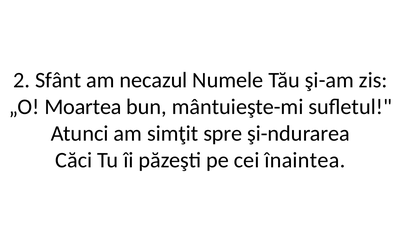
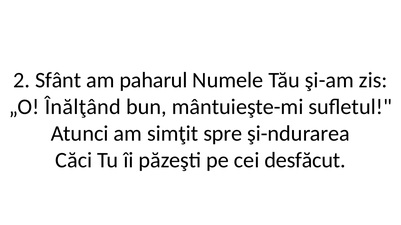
necazul: necazul -> paharul
Moartea: Moartea -> Înălţând
înaintea: înaintea -> desfăcut
